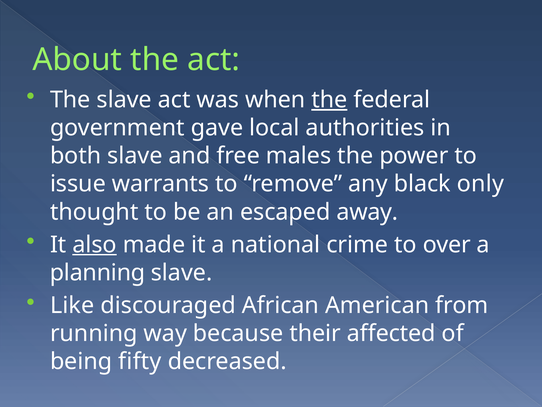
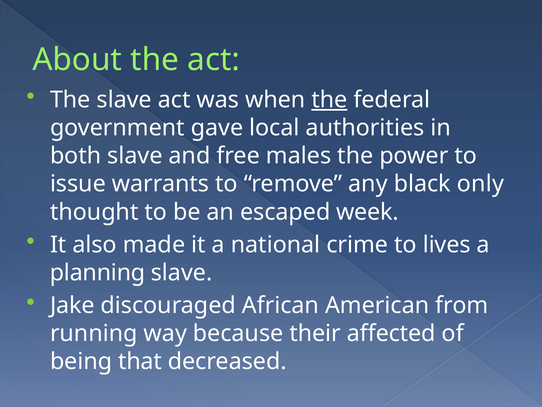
away: away -> week
also underline: present -> none
over: over -> lives
Like: Like -> Jake
fifty: fifty -> that
